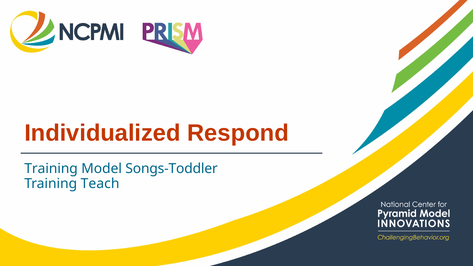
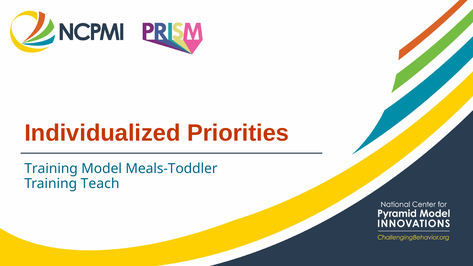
Respond: Respond -> Priorities
Songs-Toddler: Songs-Toddler -> Meals-Toddler
